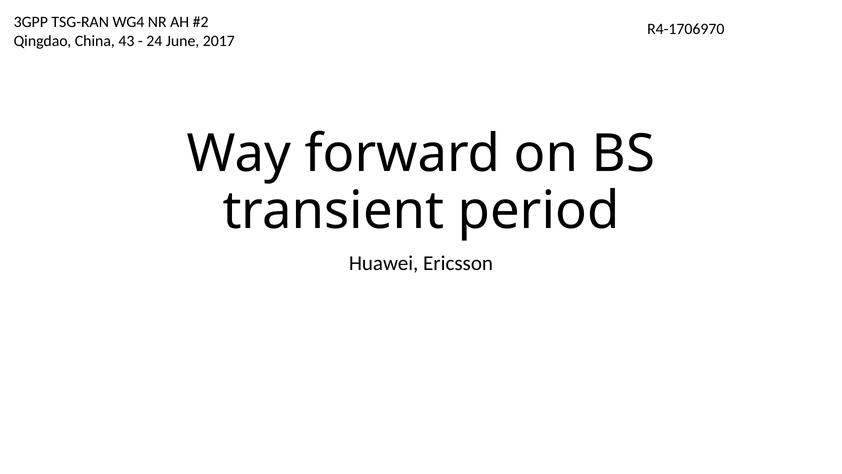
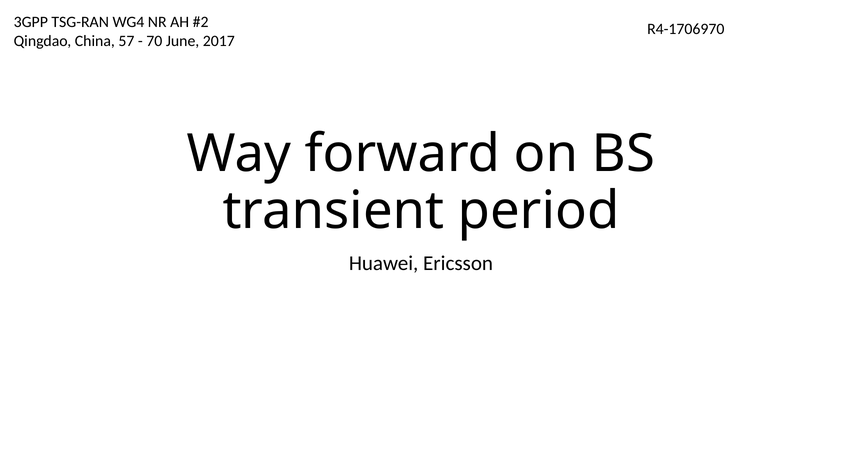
43: 43 -> 57
24: 24 -> 70
